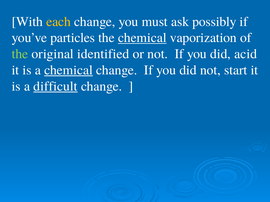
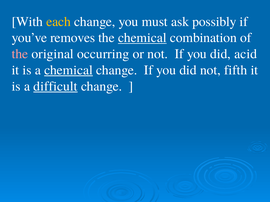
particles: particles -> removes
vaporization: vaporization -> combination
the at (20, 54) colour: light green -> pink
identified: identified -> occurring
start: start -> fifth
